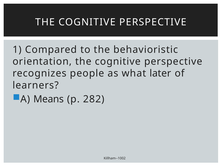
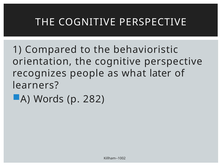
Means: Means -> Words
